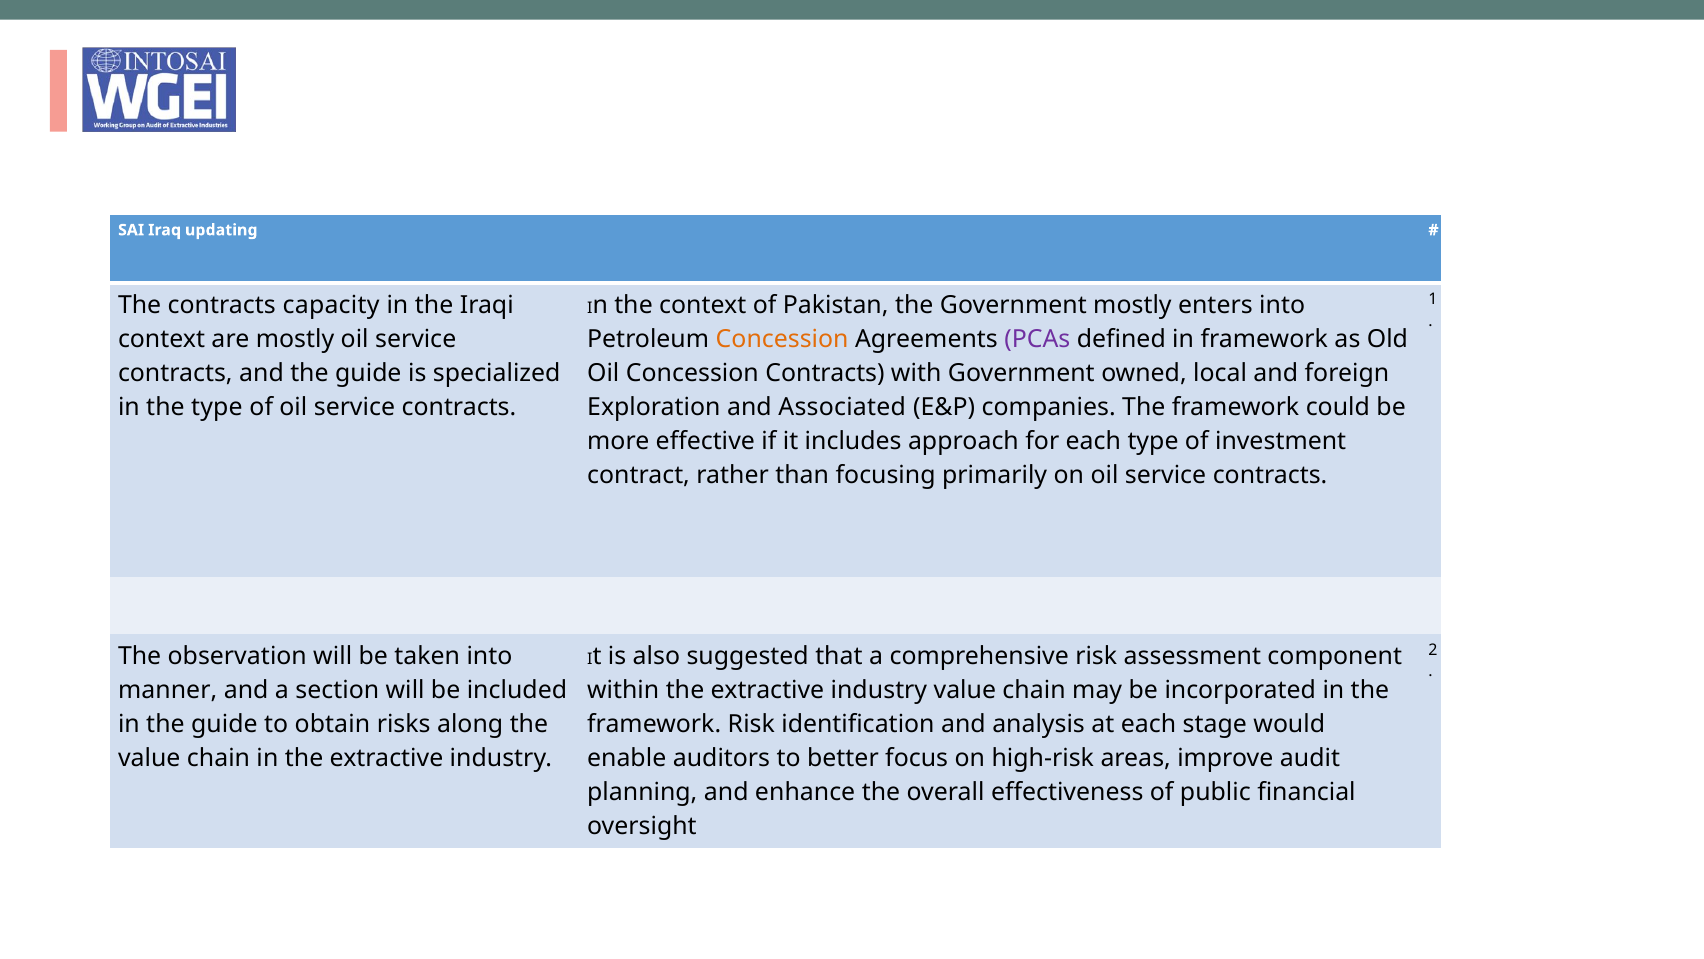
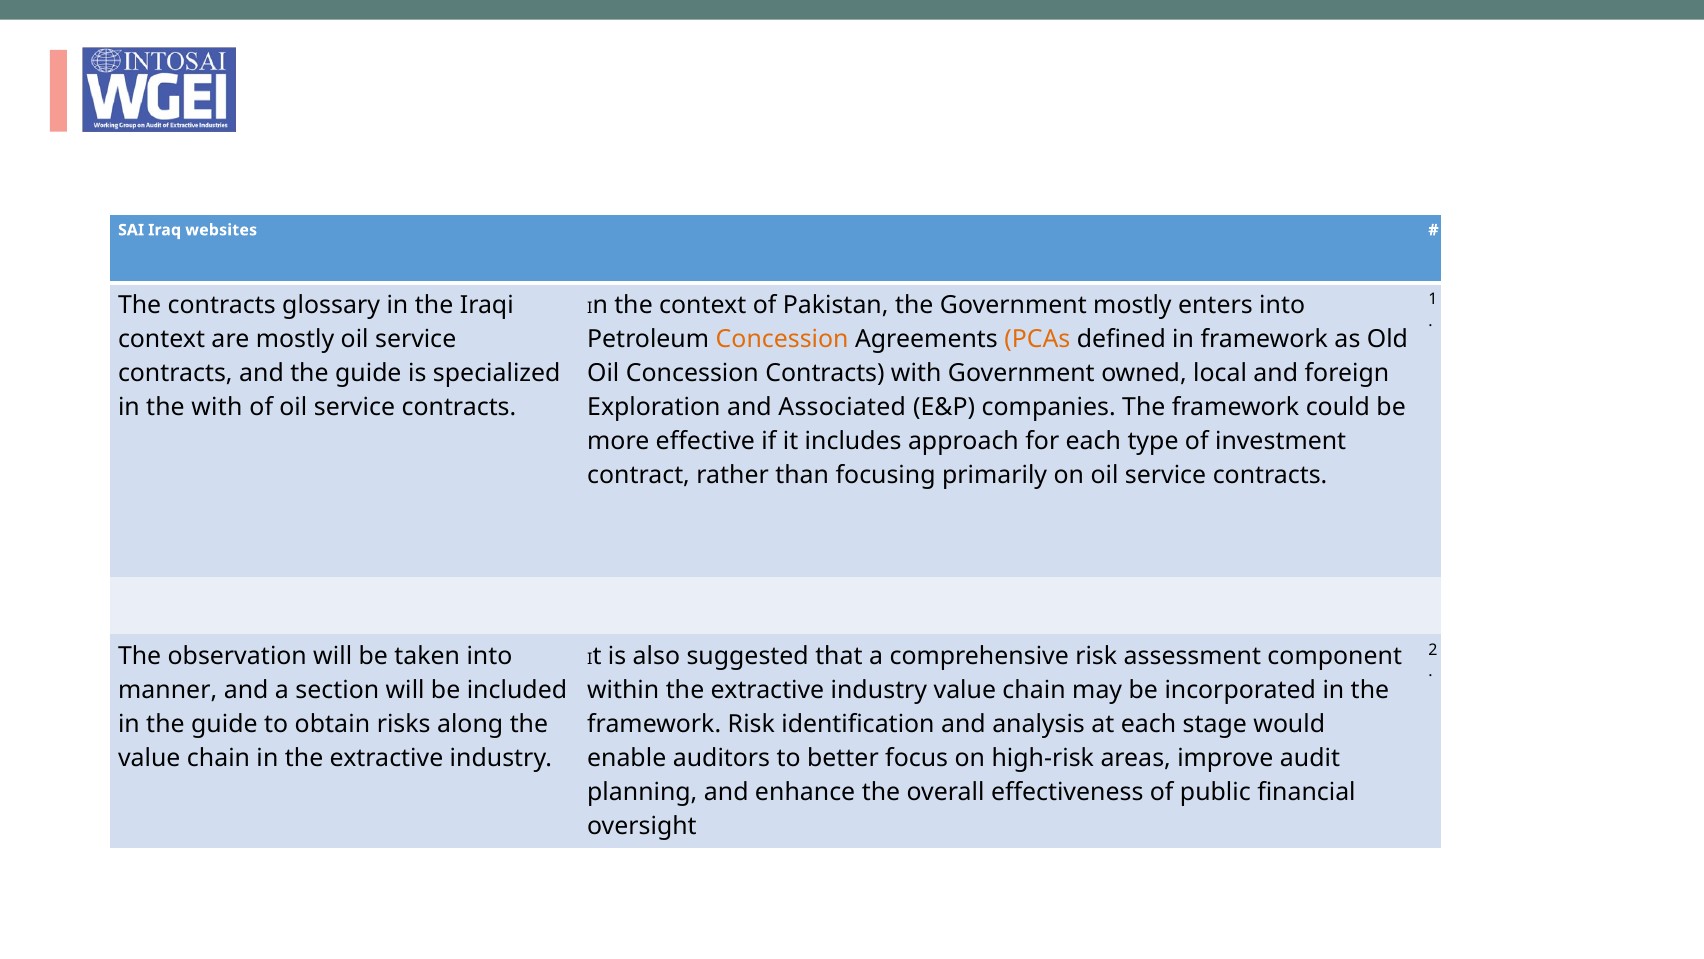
updating: updating -> websites
capacity: capacity -> glossary
PCAs colour: purple -> orange
the type: type -> with
